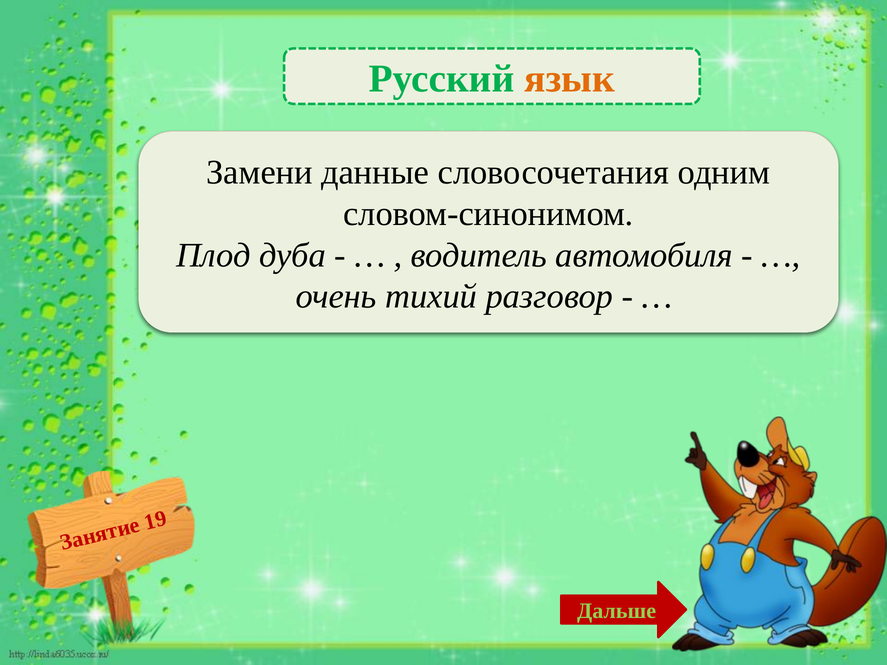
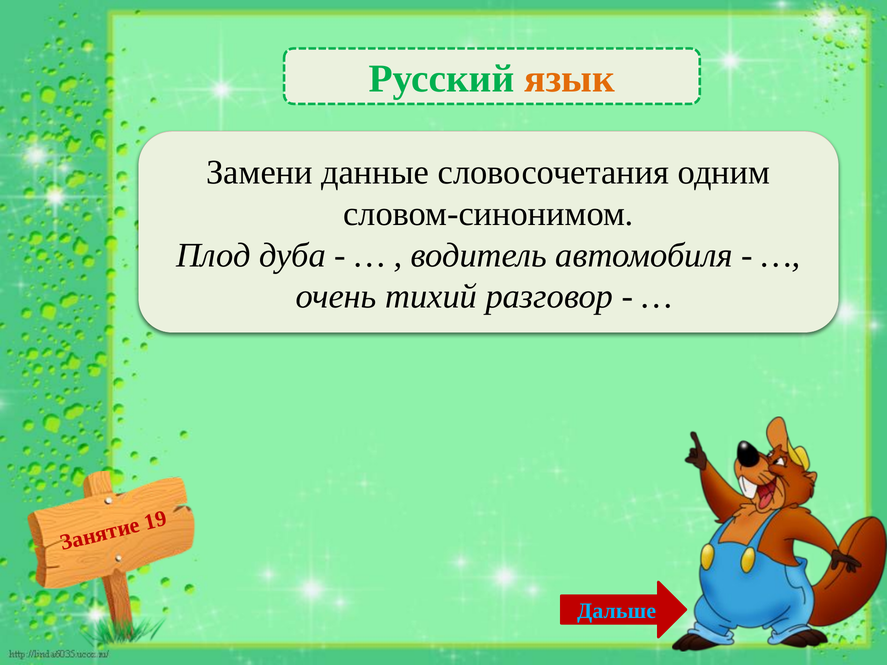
Дальше colour: light green -> light blue
